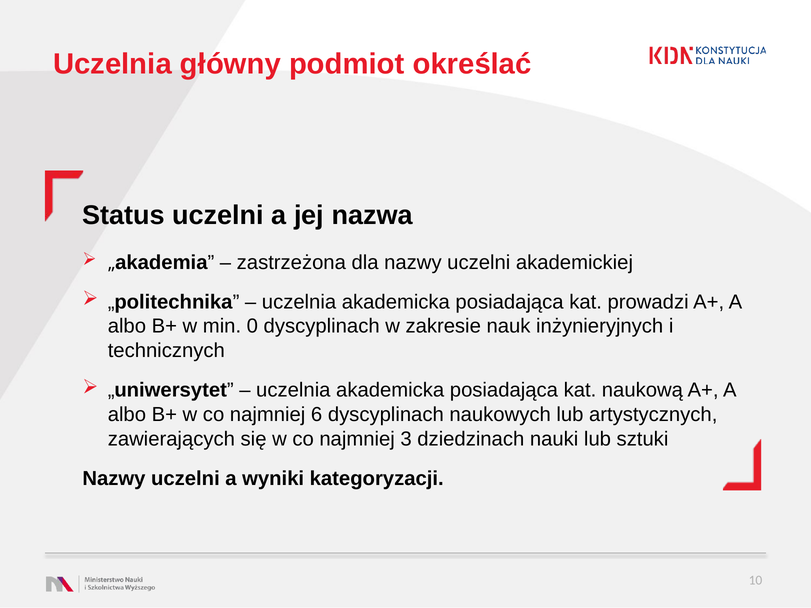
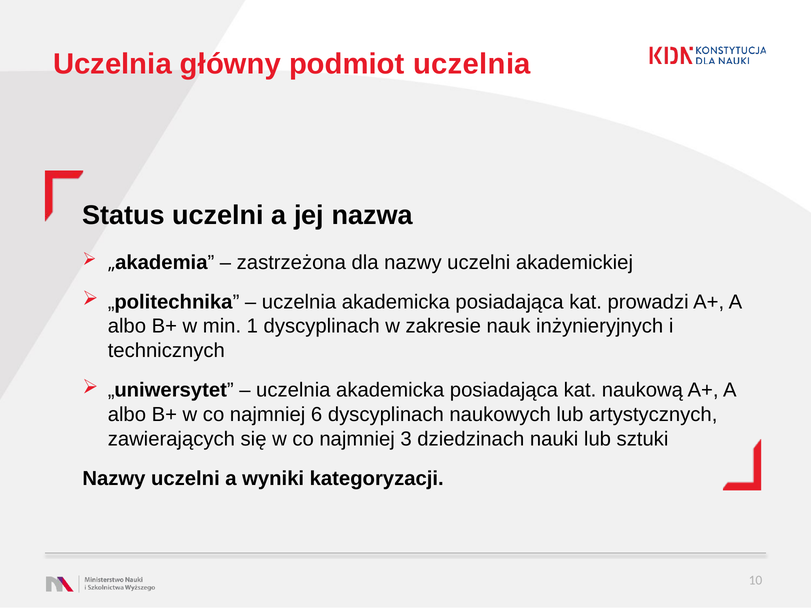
podmiot określać: określać -> uczelnia
0: 0 -> 1
